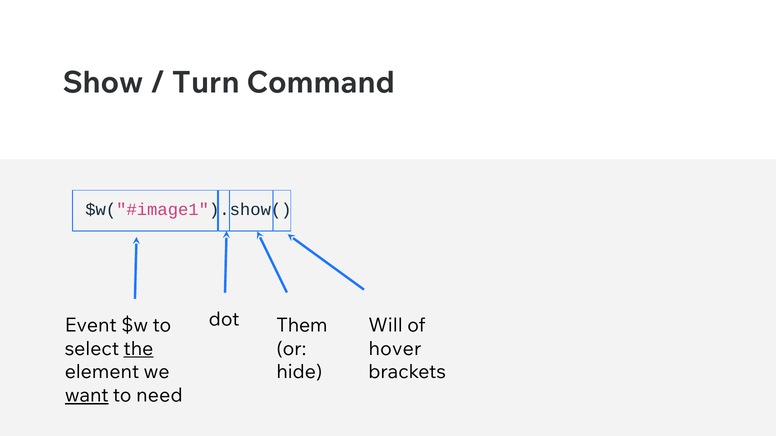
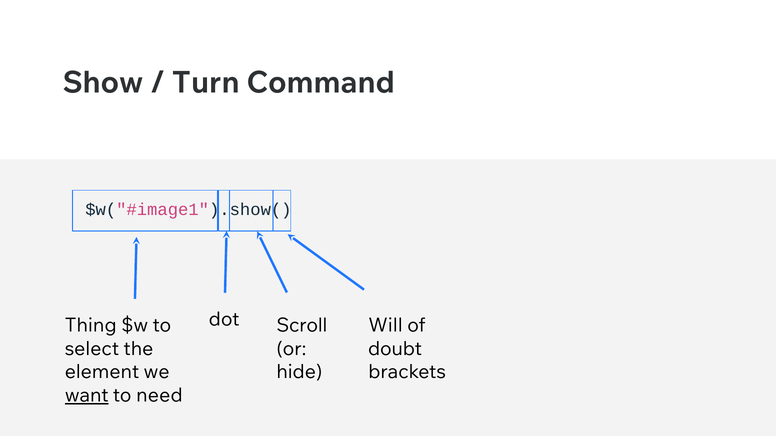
Them: Them -> Scroll
Event: Event -> Thing
the underline: present -> none
hover: hover -> doubt
